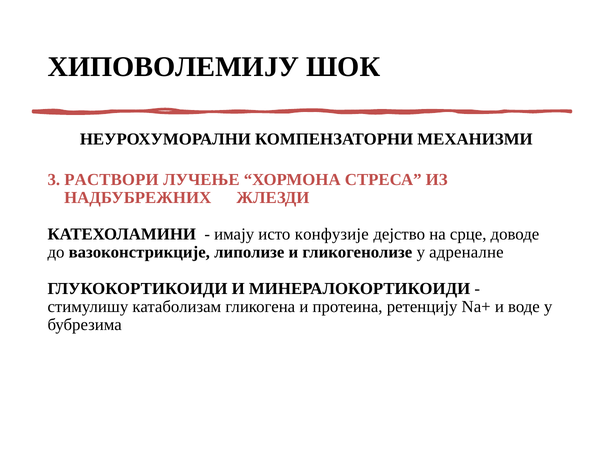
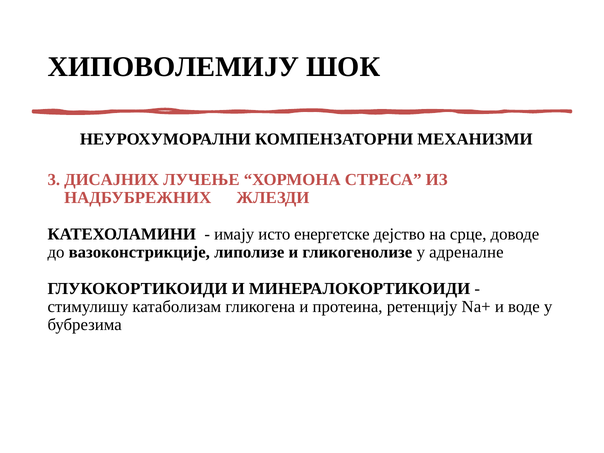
РАСТВОРИ: РАСТВОРИ -> ДИСАЈНИХ
конфузије: конфузије -> енергетске
